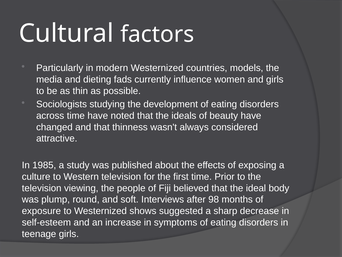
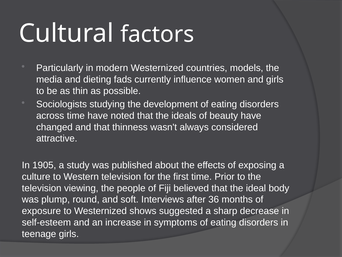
1985: 1985 -> 1905
98: 98 -> 36
